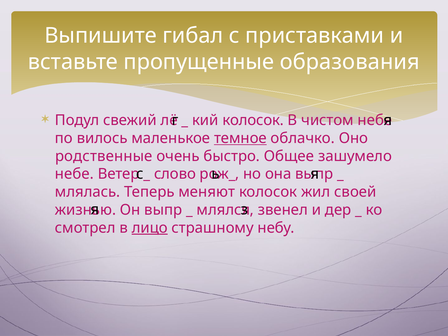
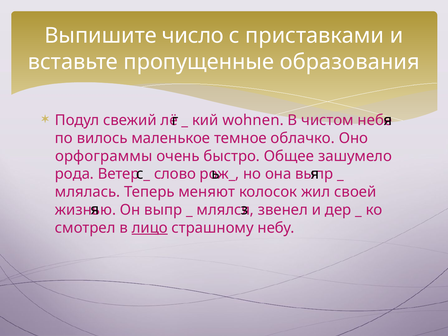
гибал: гибал -> число
кий колосок: колосок -> wohnen
темное underline: present -> none
родственные: родственные -> орфограммы
небе at (74, 174): небе -> рода
